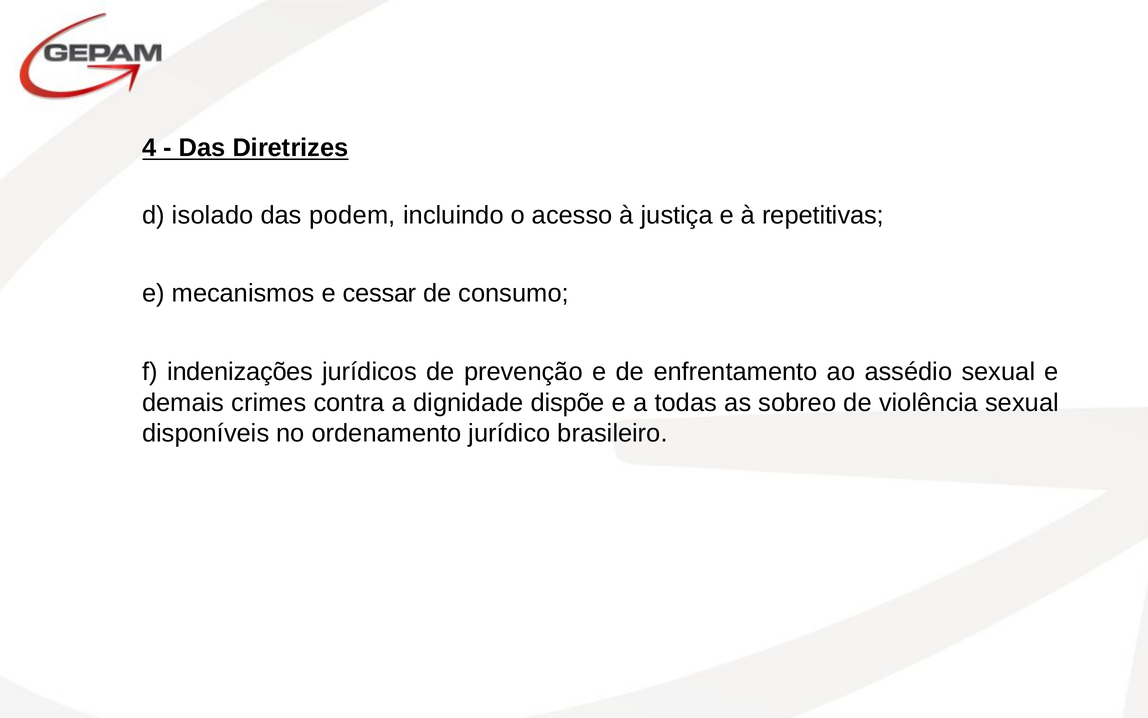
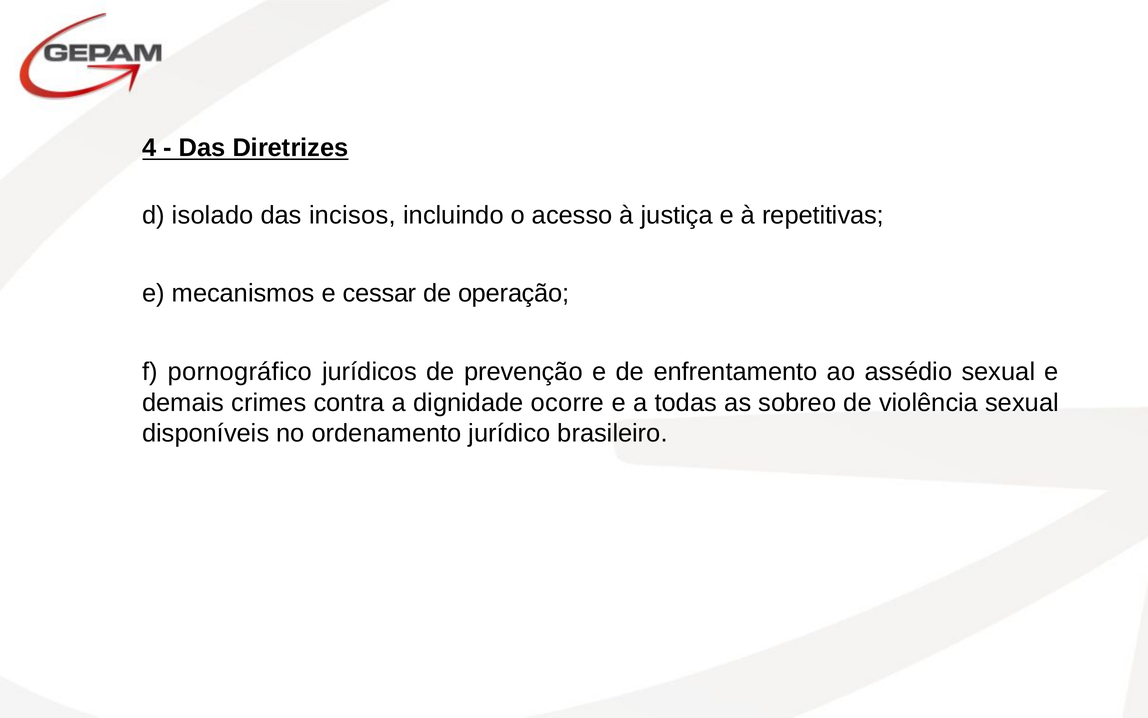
podem: podem -> incisos
consumo: consumo -> operação
indenizações: indenizações -> pornográfico
dispõe: dispõe -> ocorre
